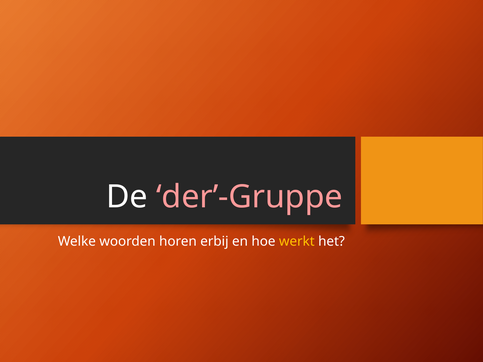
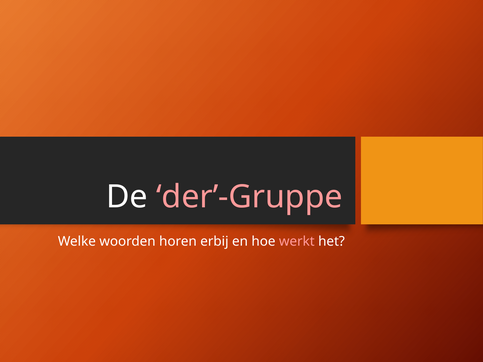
werkt colour: yellow -> pink
